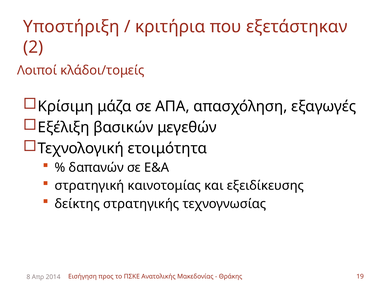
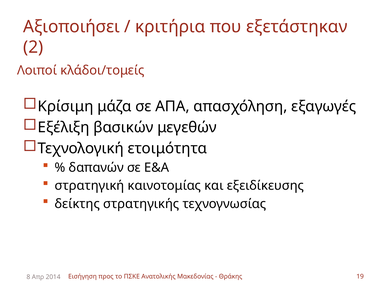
Υποστήριξη: Υποστήριξη -> Αξιοποιήσει
